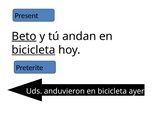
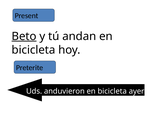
bicicleta at (33, 50) underline: present -> none
